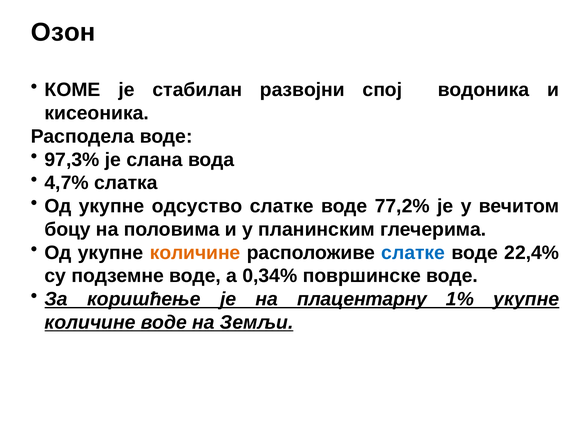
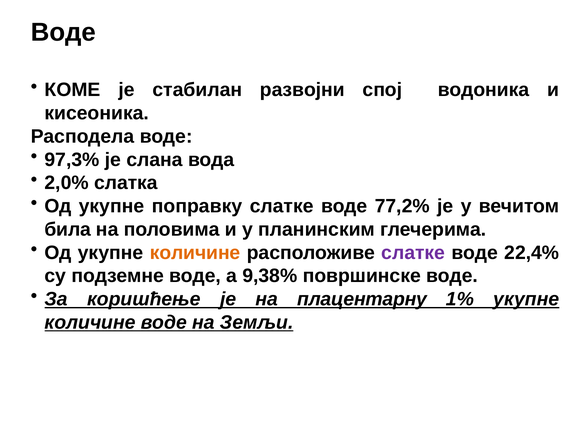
Озон at (63, 32): Озон -> Воде
4,7%: 4,7% -> 2,0%
одсуство: одсуство -> поправку
боцу: боцу -> била
слатке at (413, 253) colour: blue -> purple
0,34%: 0,34% -> 9,38%
